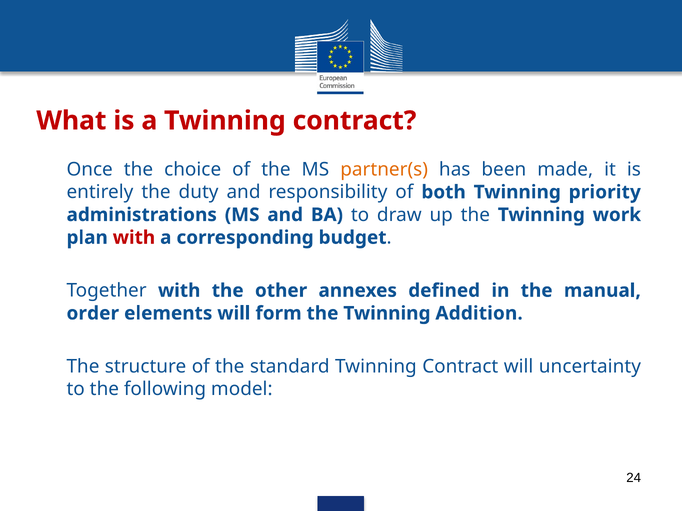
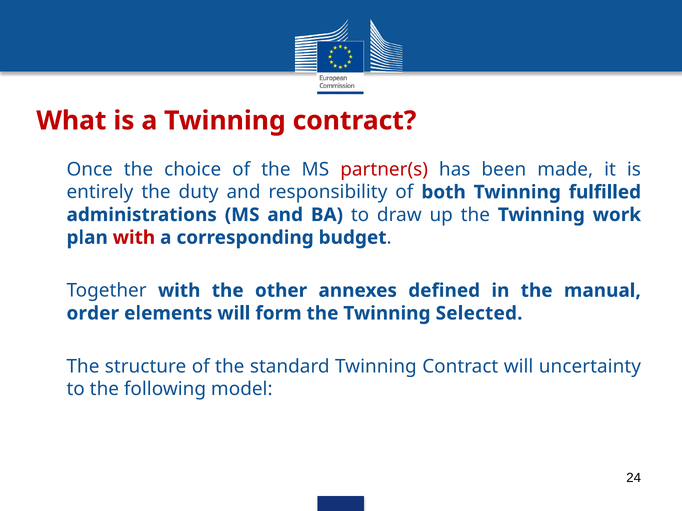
partner(s colour: orange -> red
priority: priority -> fulfilled
Addition: Addition -> Selected
